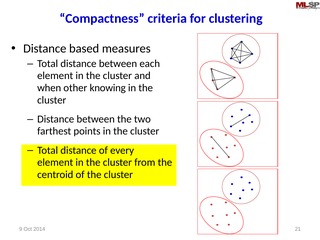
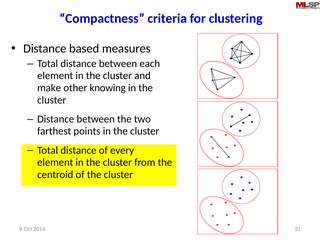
when: when -> make
